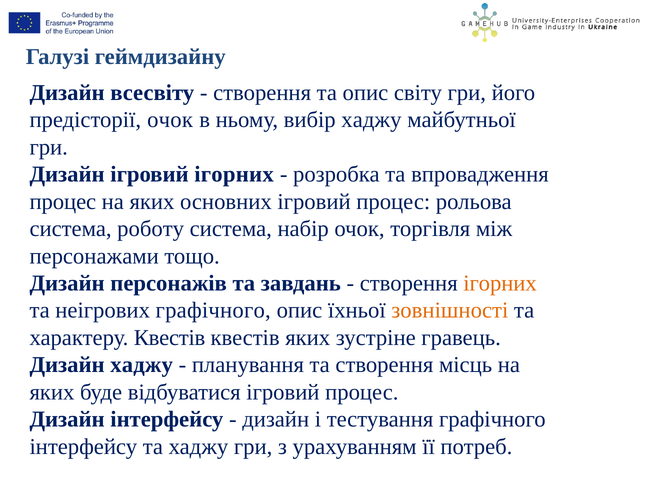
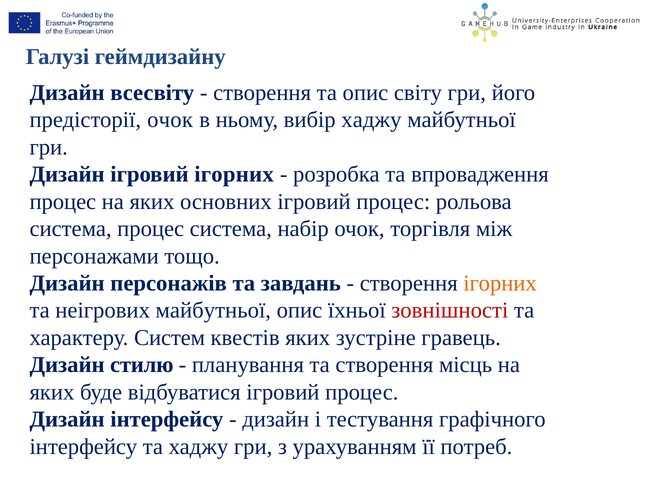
система роботу: роботу -> процес
неігрових графічного: графічного -> майбутньої
зовнішності colour: orange -> red
характеру Квестів: Квестів -> Систем
Дизайн хаджу: хаджу -> стилю
